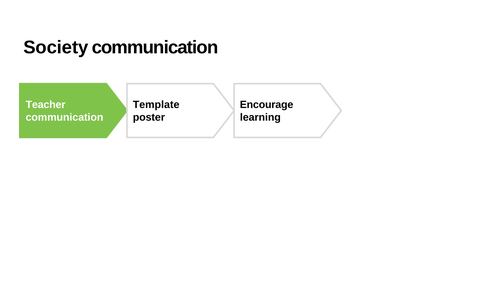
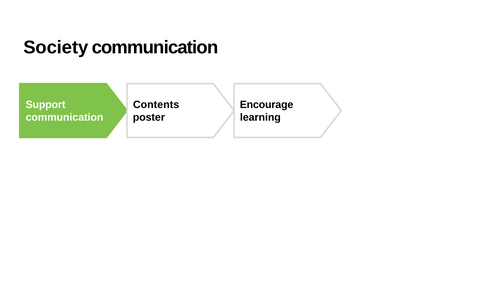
Teacher: Teacher -> Support
Template: Template -> Contents
